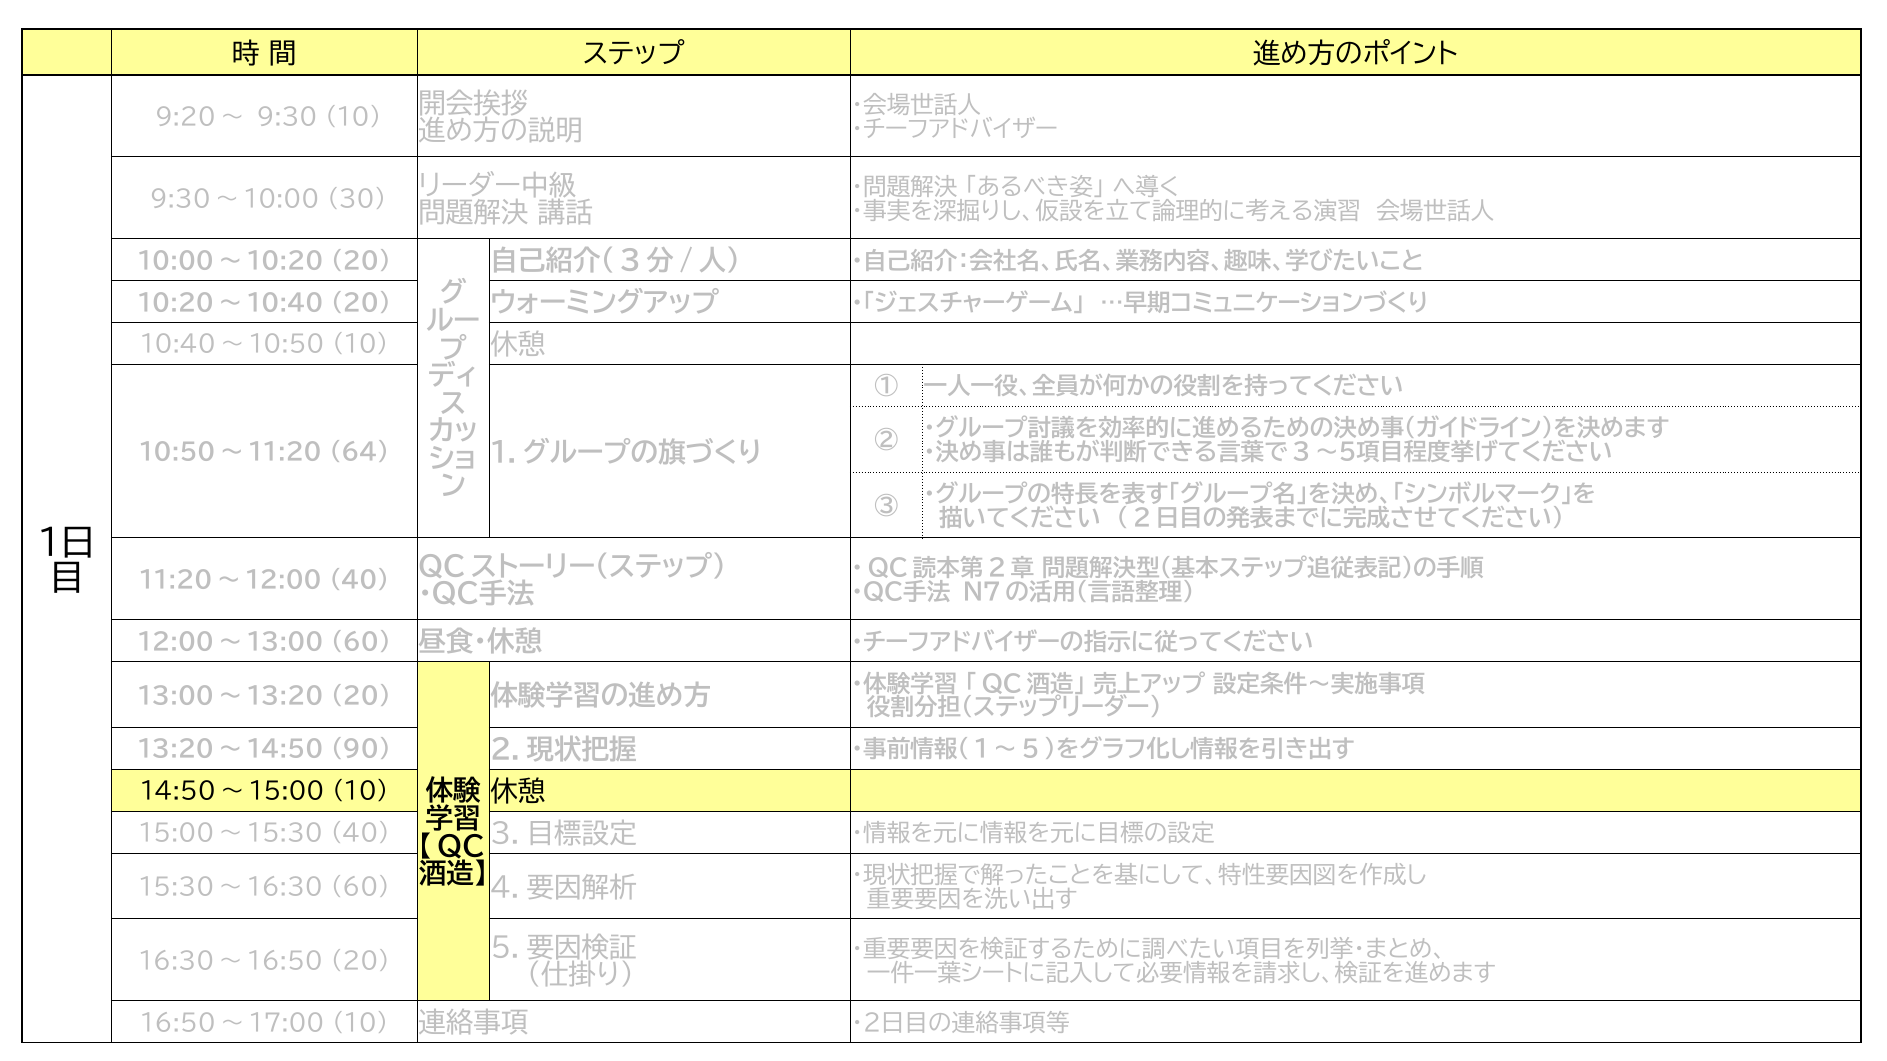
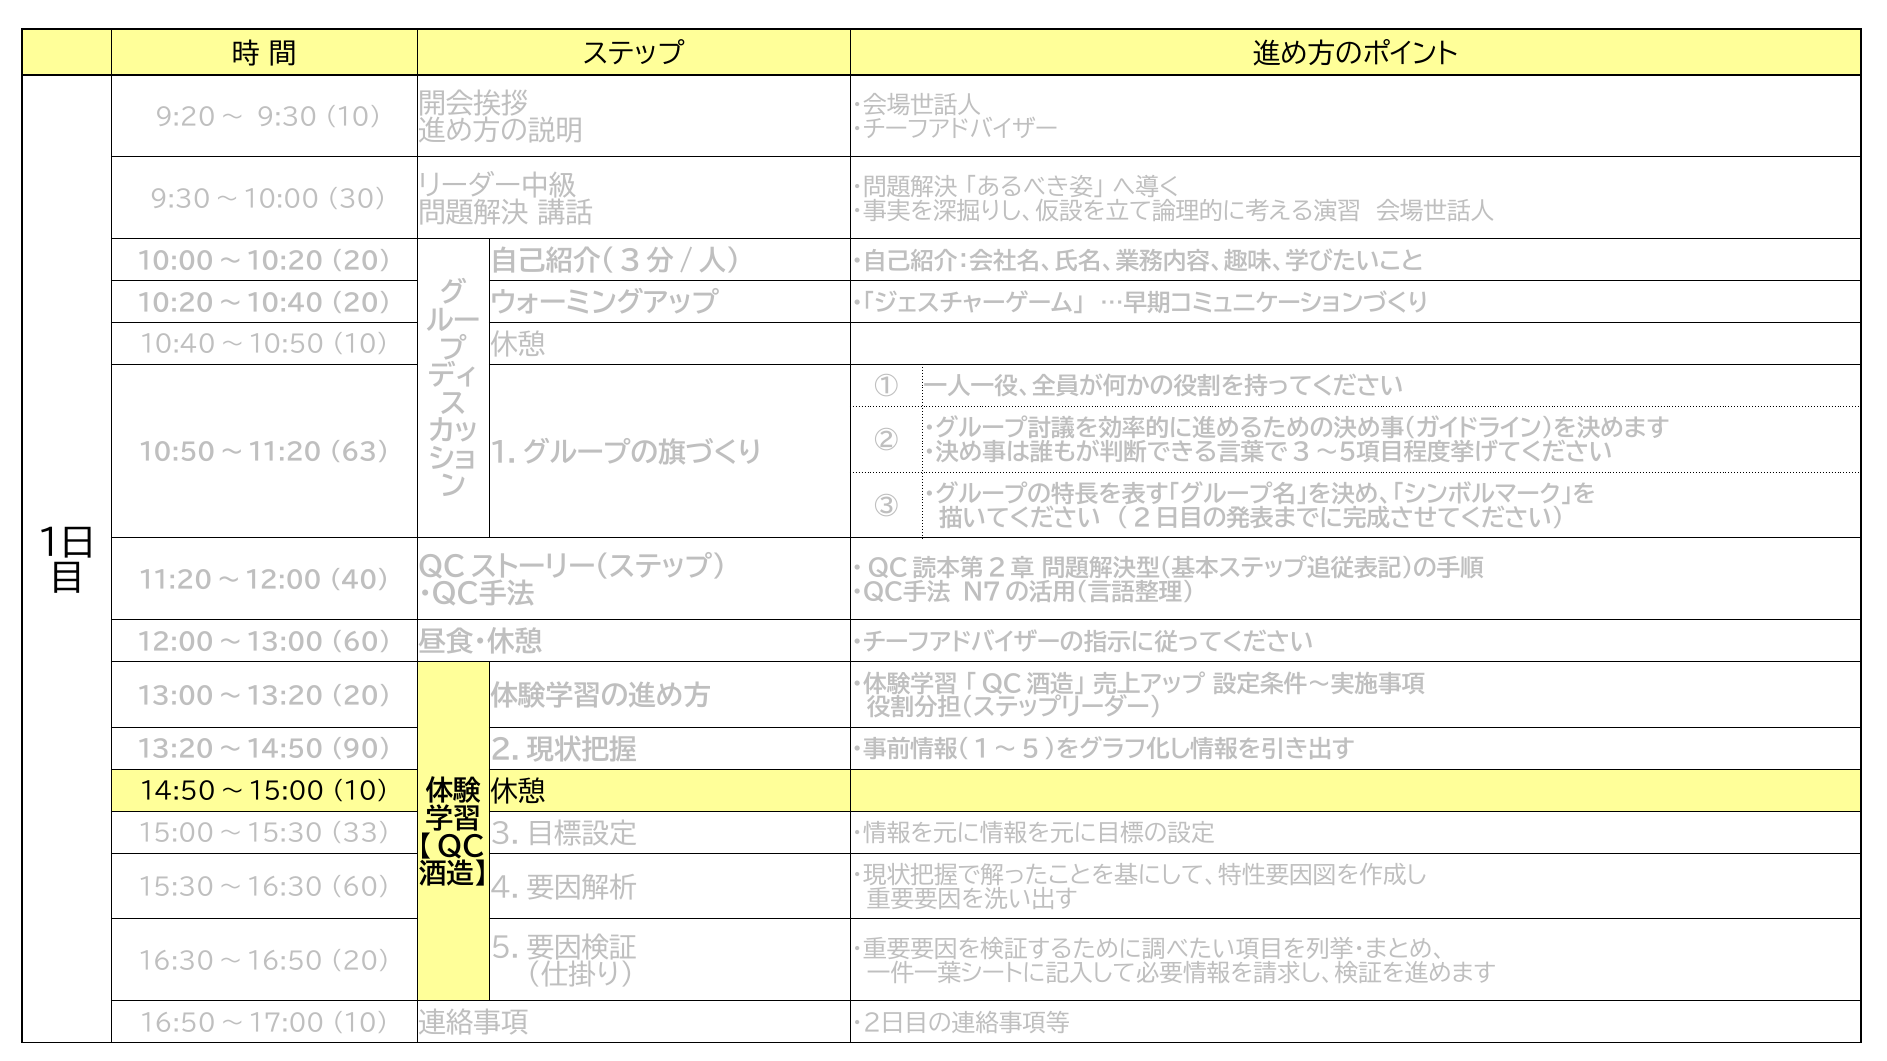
64: 64 -> 63
15:00～15:30 40: 40 -> 33
